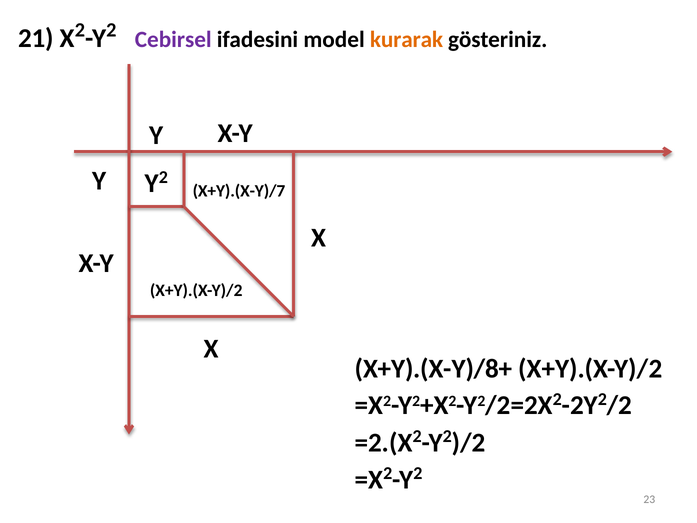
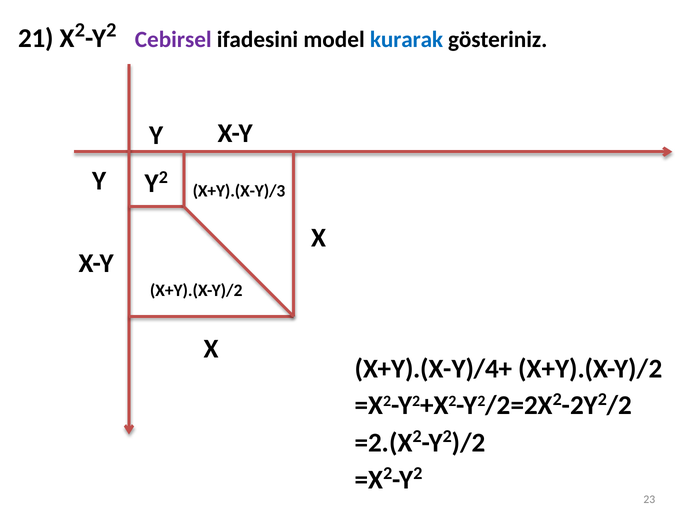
kurarak colour: orange -> blue
X+Y).(X-Y)/7: X+Y).(X-Y)/7 -> X+Y).(X-Y)/3
X+Y).(X-Y)/8+: X+Y).(X-Y)/8+ -> X+Y).(X-Y)/4+
